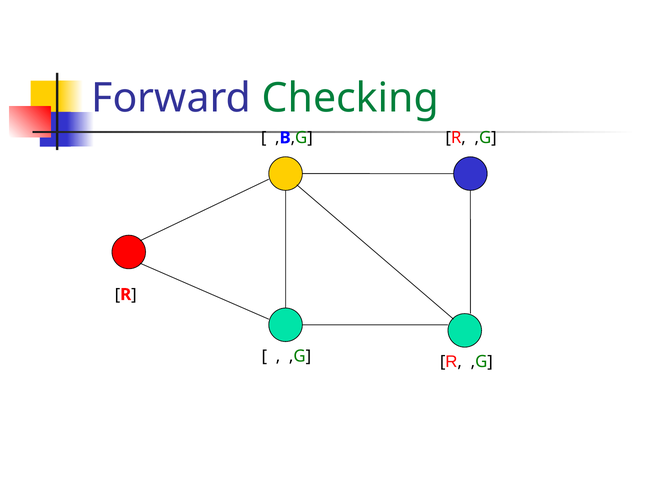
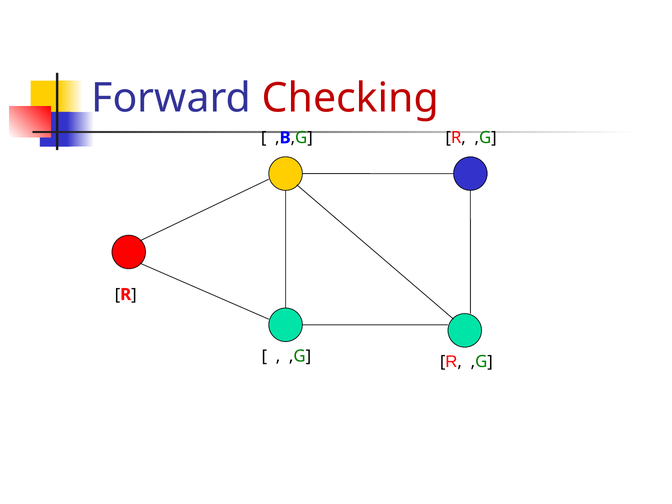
Checking colour: green -> red
